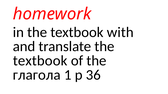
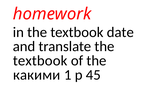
with: with -> date
глагола: глагола -> какими
36: 36 -> 45
